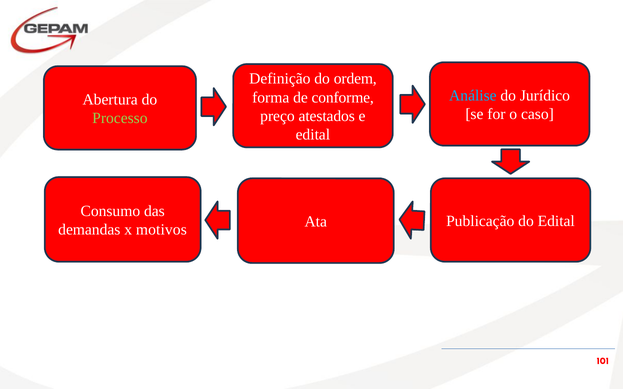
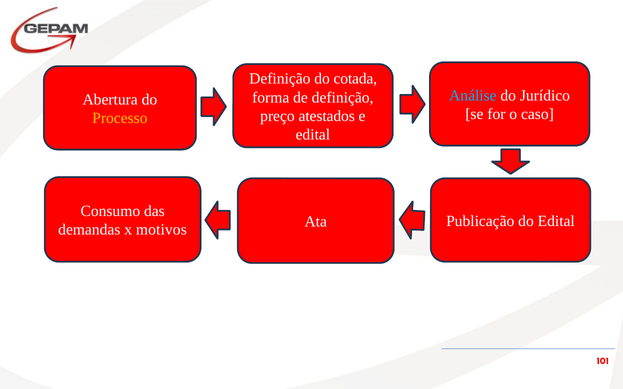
ordem: ordem -> cotada
de conforme: conforme -> definição
Processo colour: light green -> yellow
